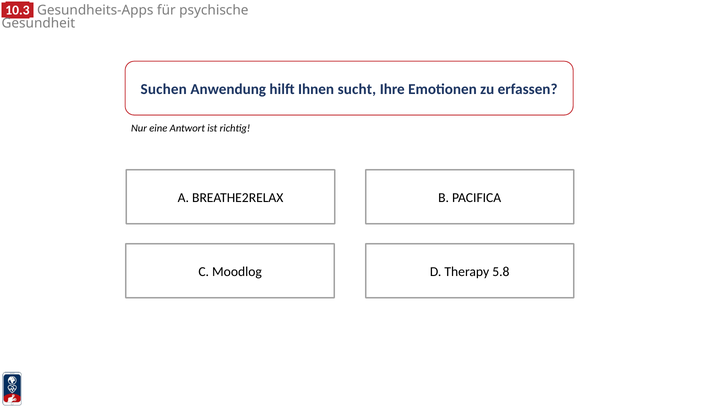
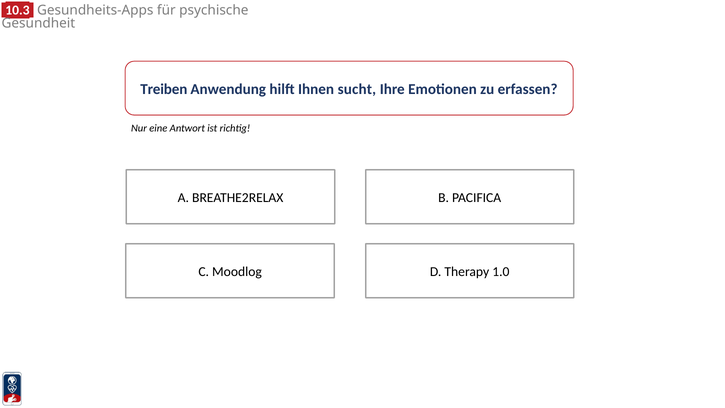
Suchen: Suchen -> Treiben
5.8: 5.8 -> 1.0
